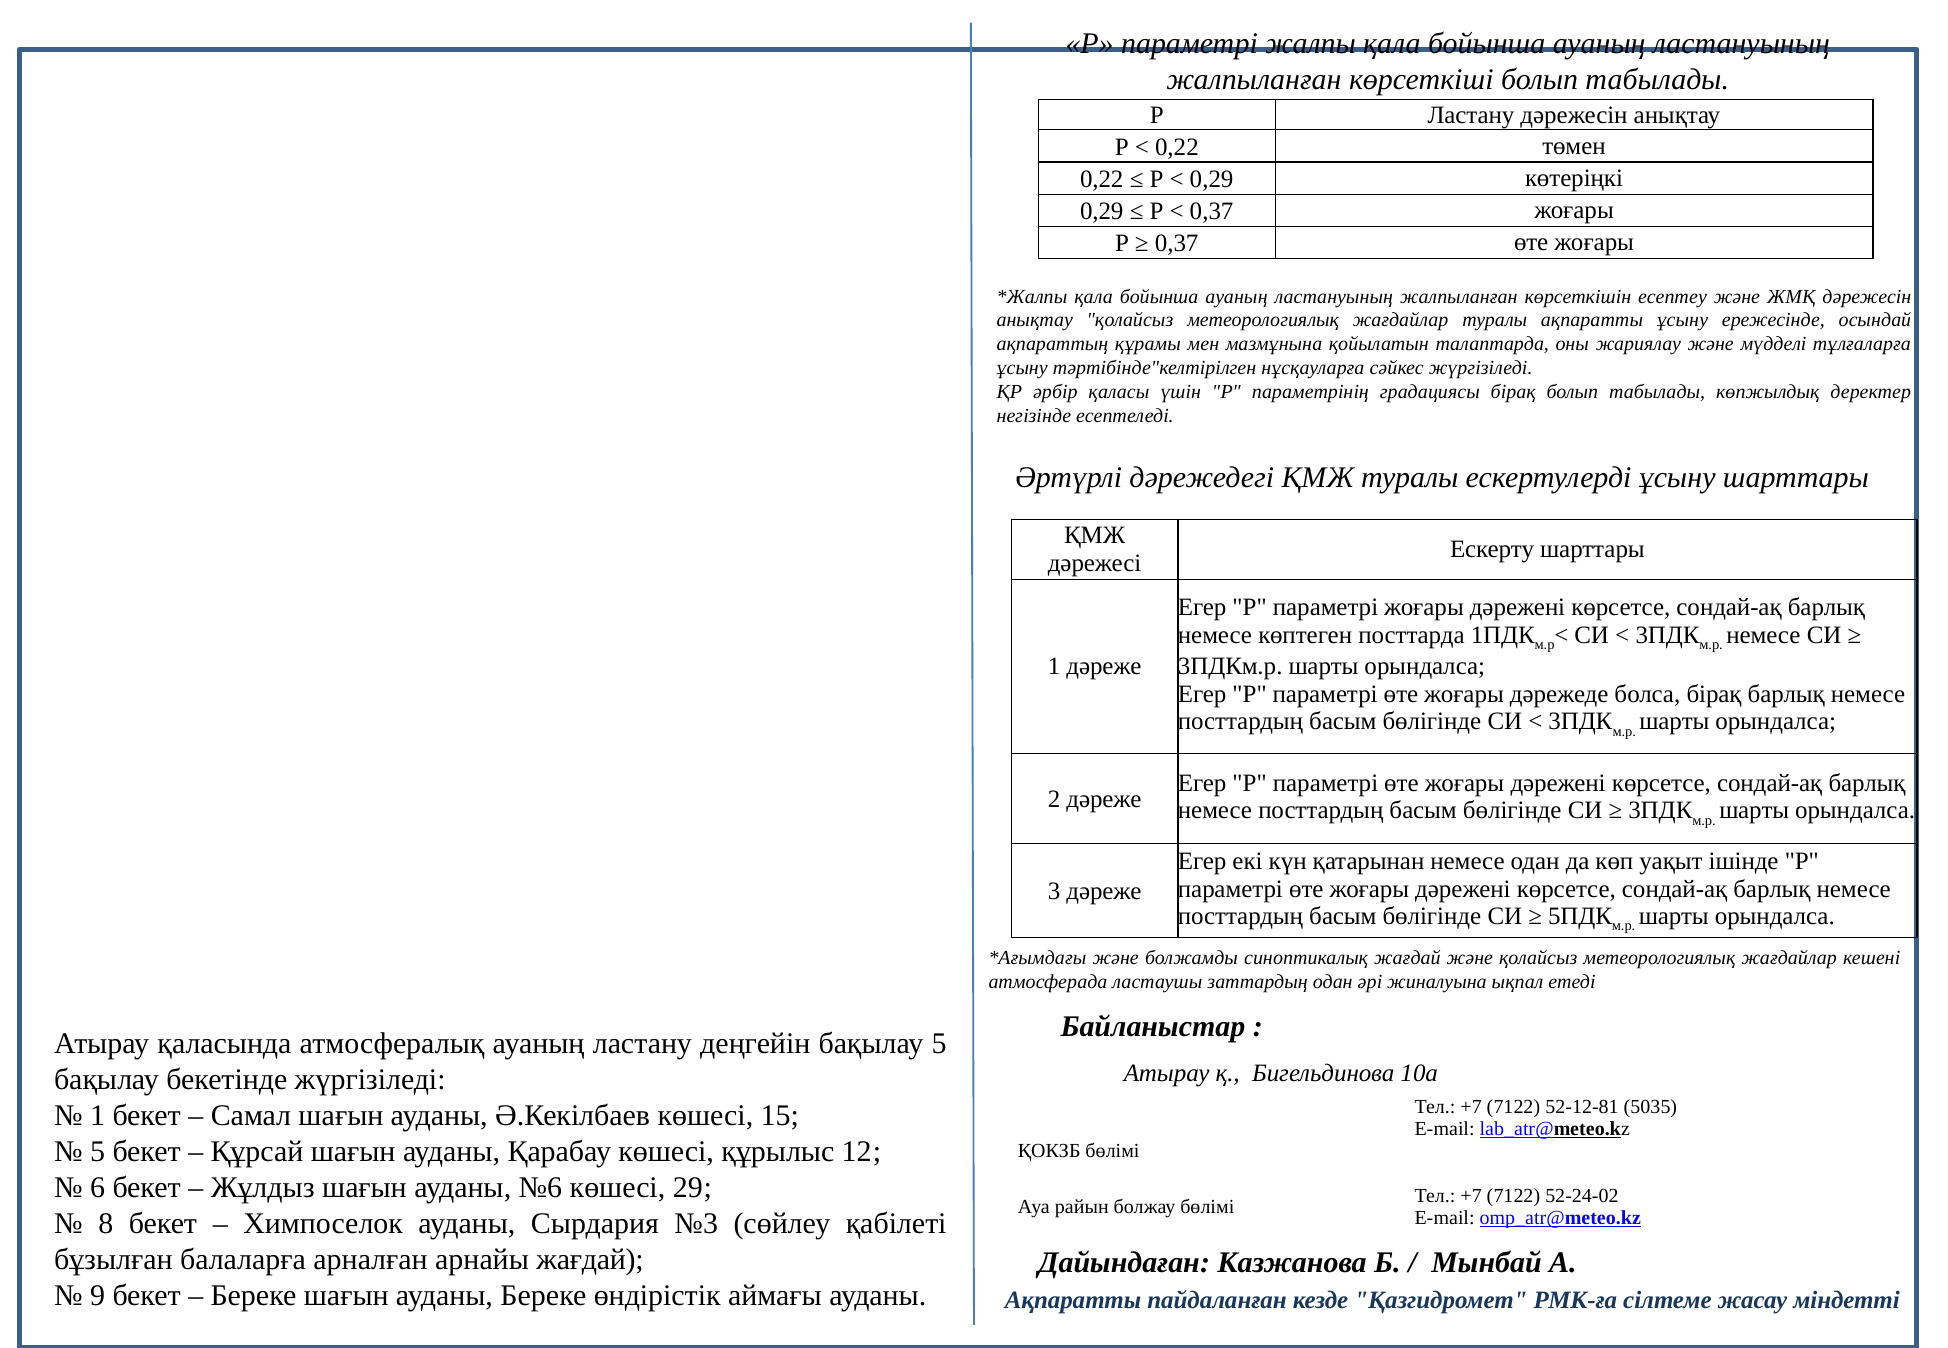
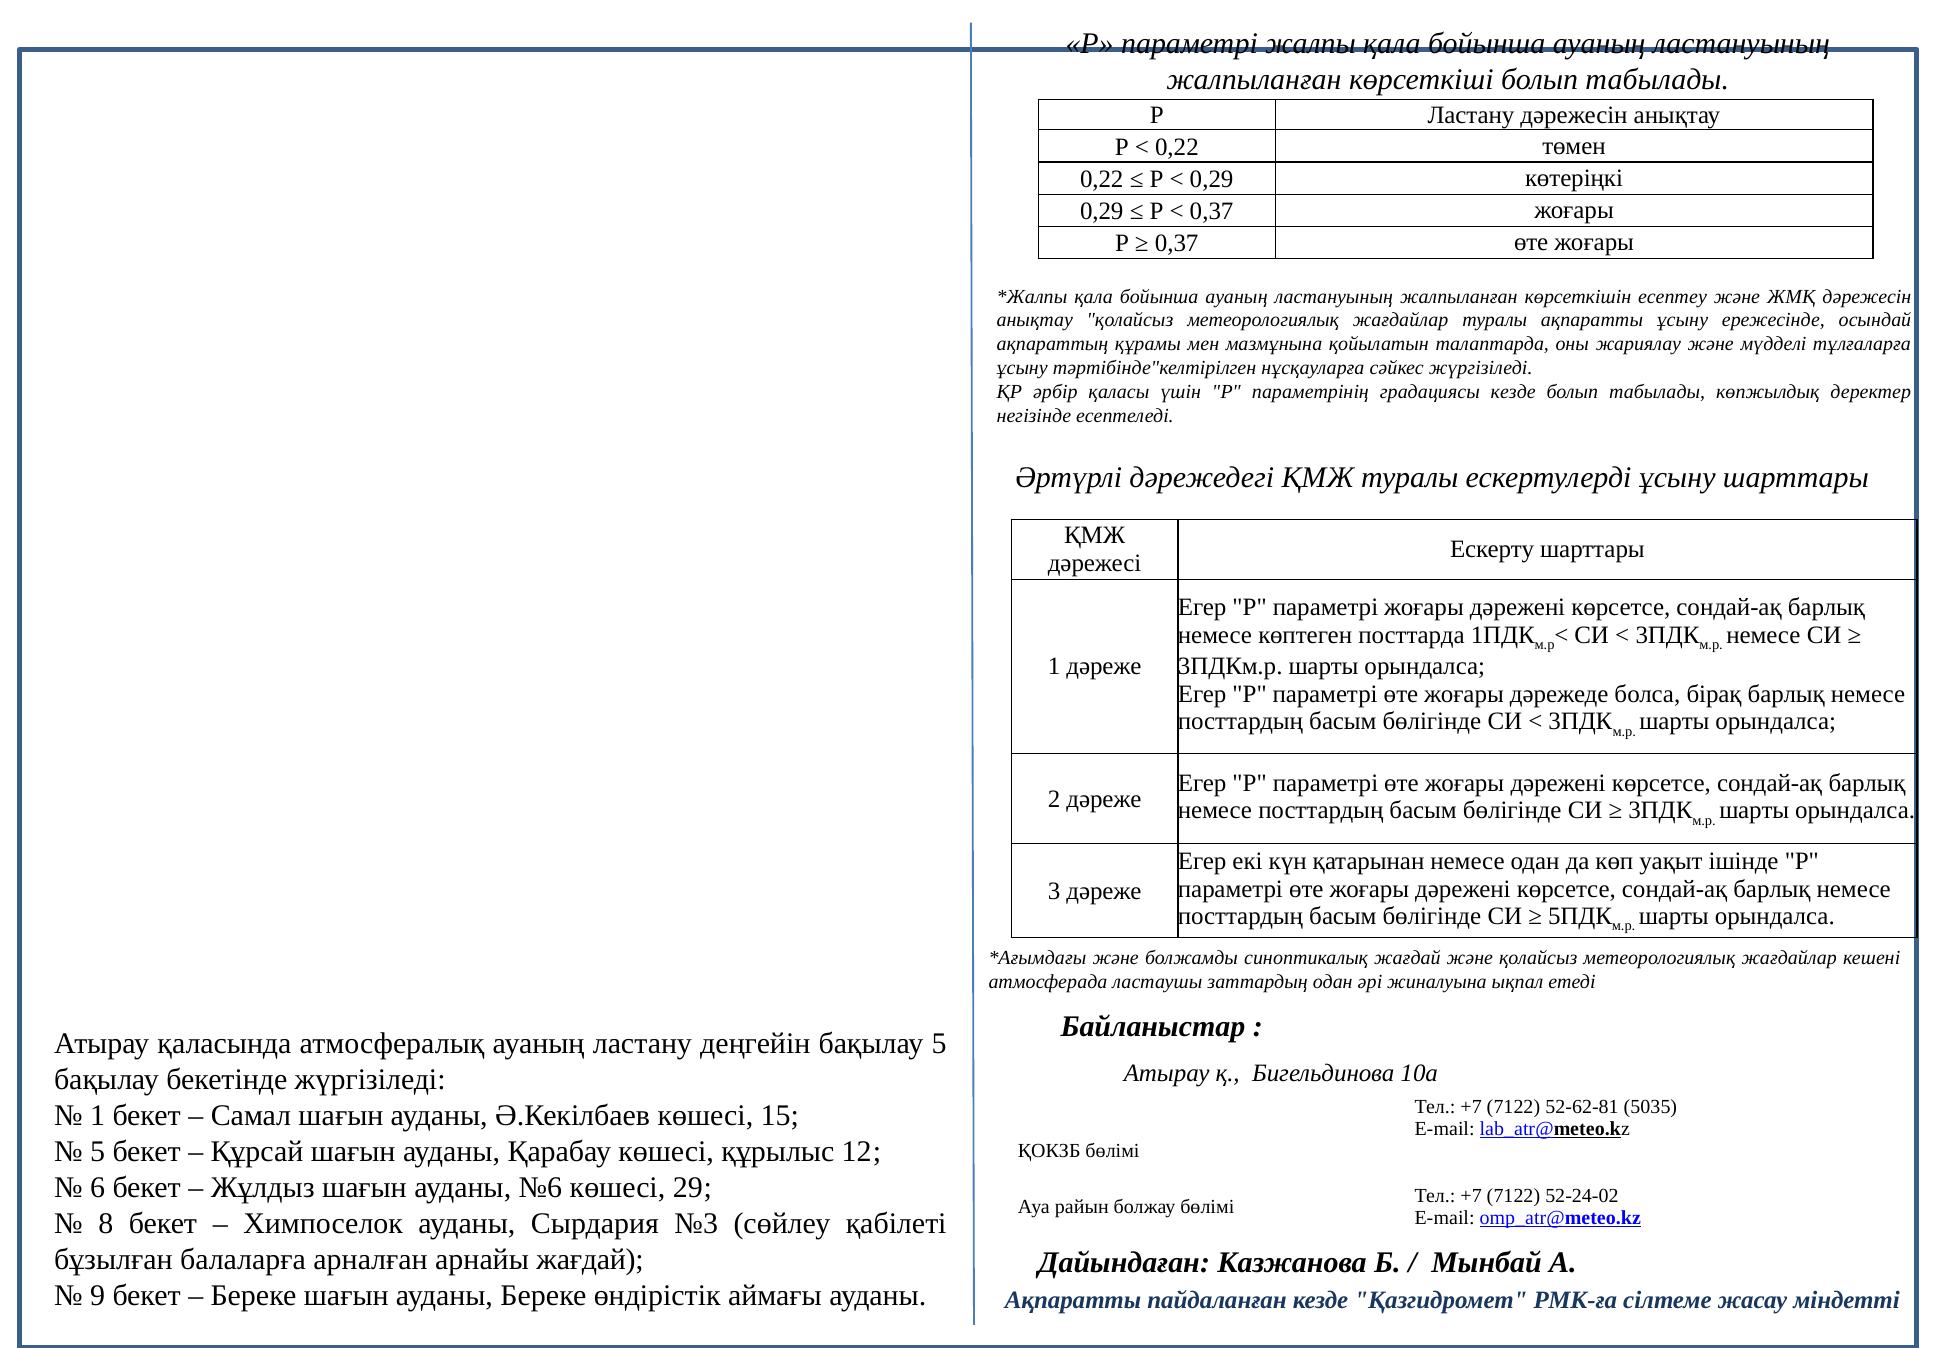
градациясы бірақ: бірақ -> кезде
52-12-81: 52-12-81 -> 52-62-81
